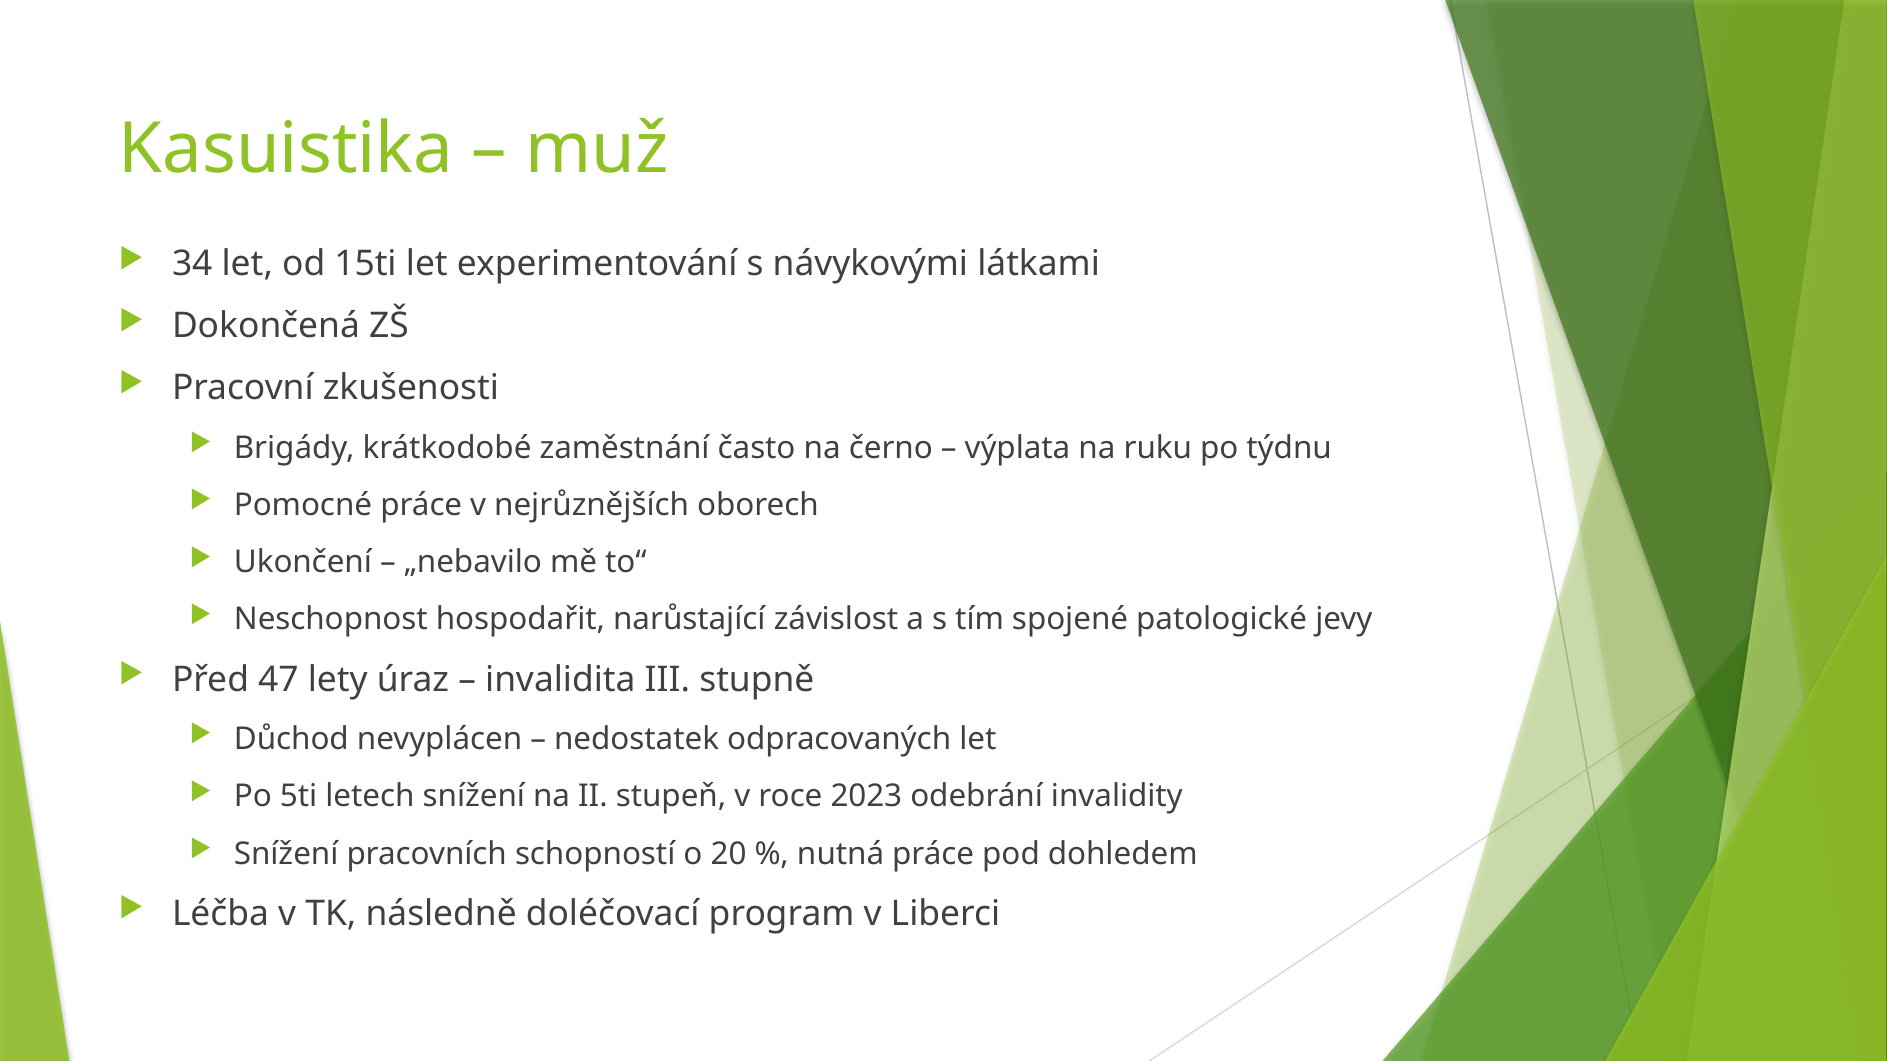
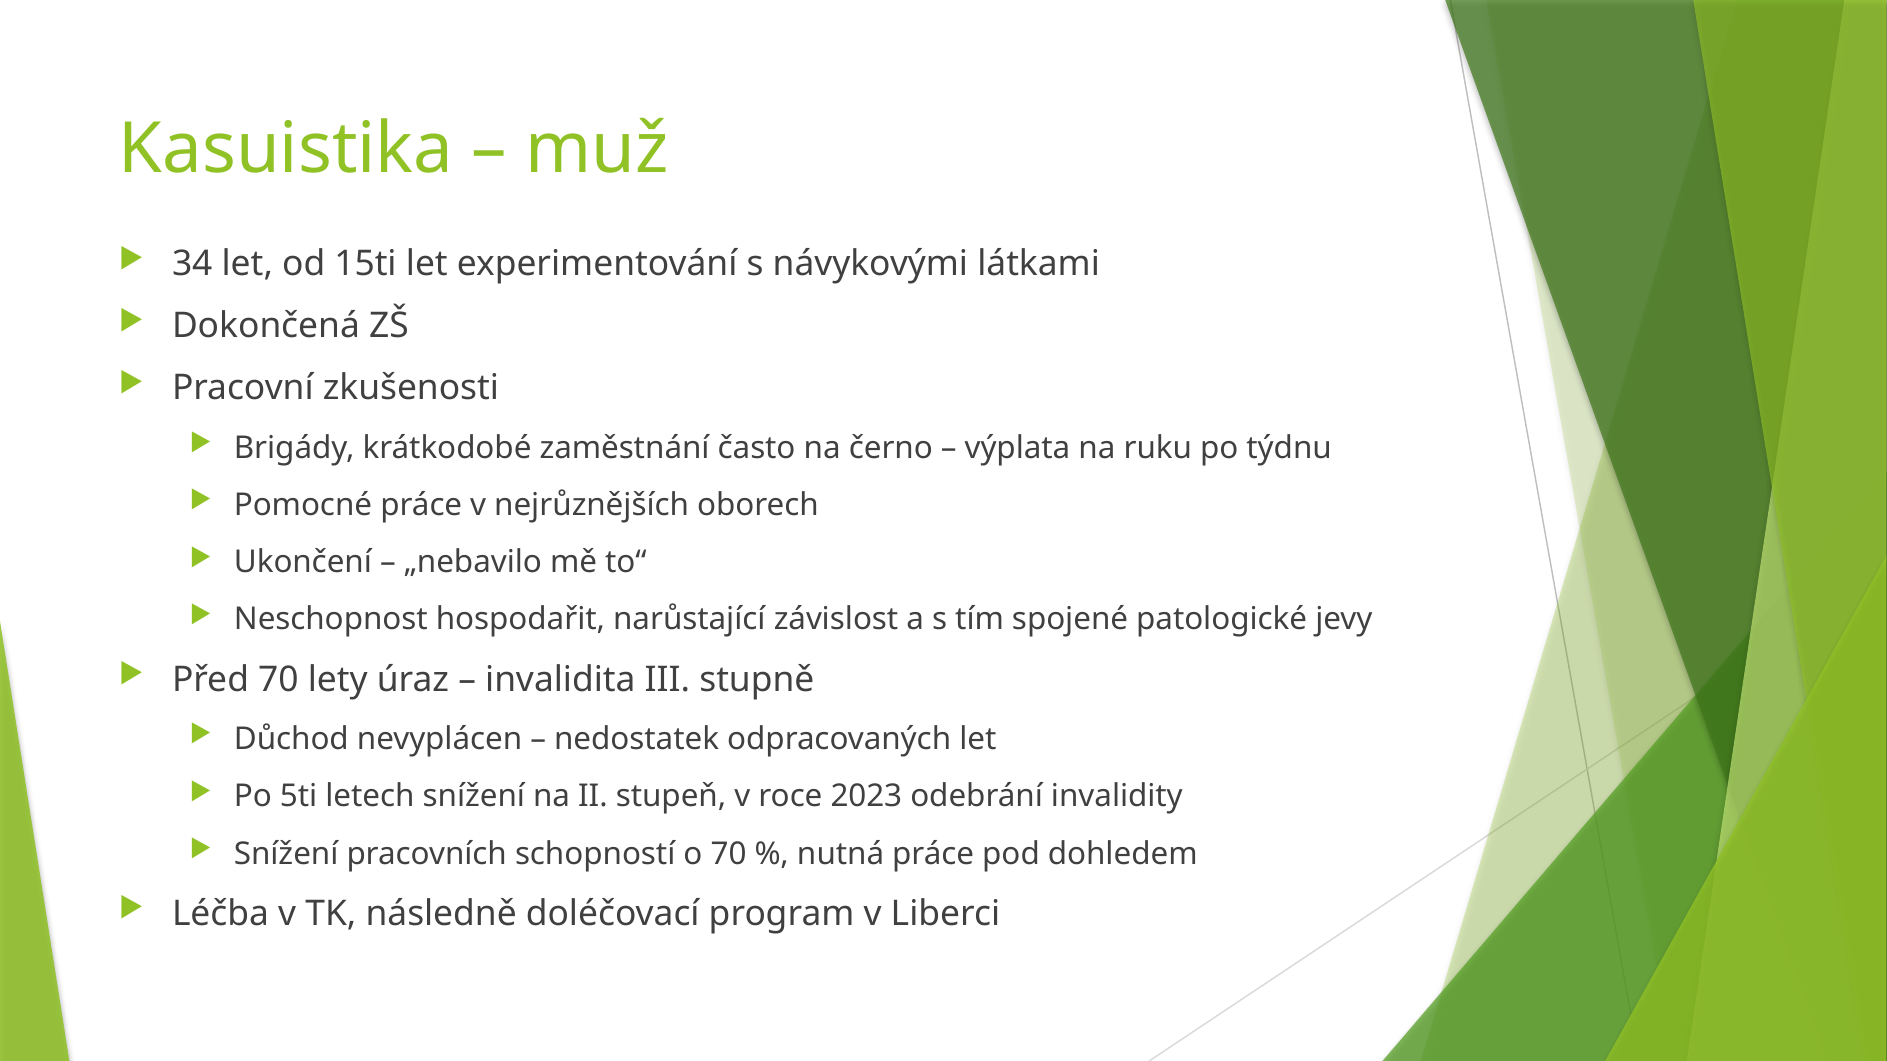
Před 47: 47 -> 70
o 20: 20 -> 70
